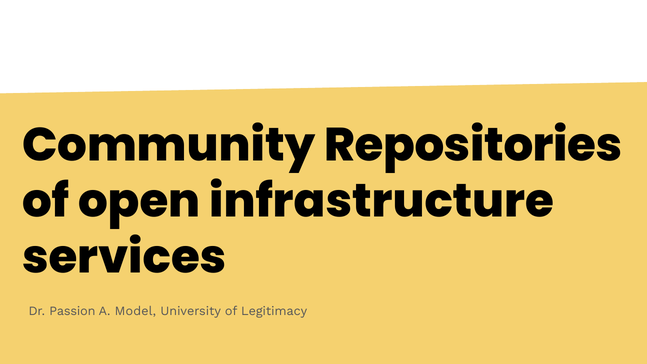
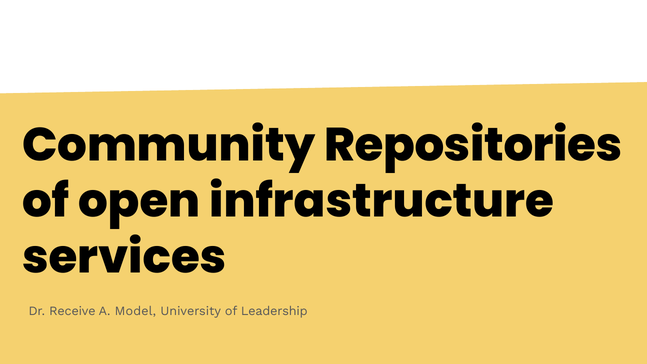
Passion: Passion -> Receive
Legitimacy: Legitimacy -> Leadership
